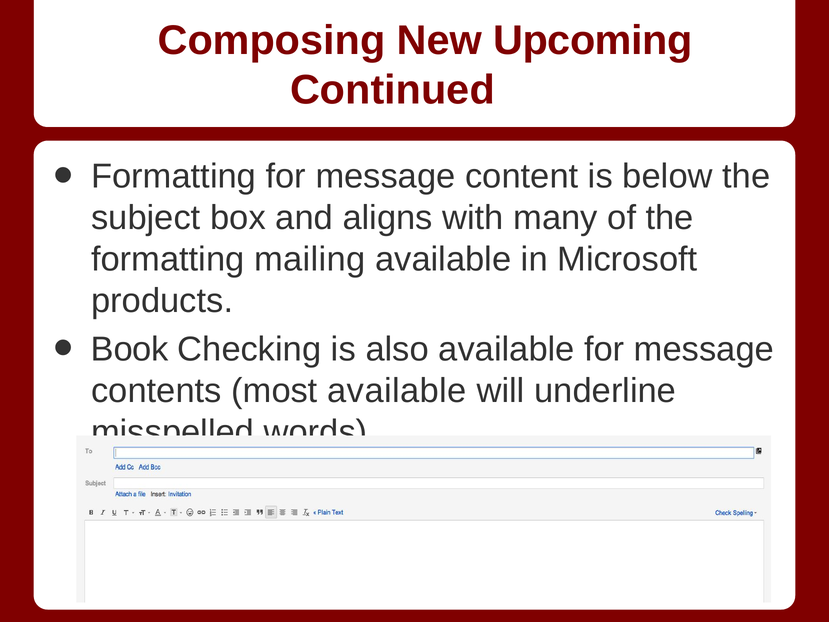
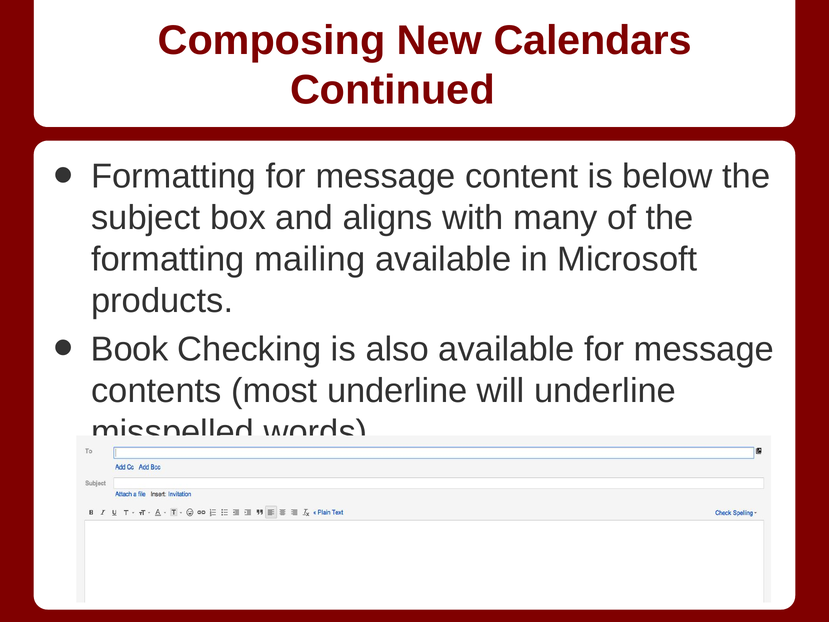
Upcoming: Upcoming -> Calendars
most available: available -> underline
